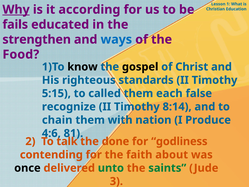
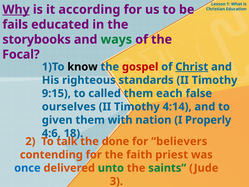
strengthen: strengthen -> storybooks
ways colour: blue -> green
Food: Food -> Focal
gospel colour: black -> red
Christ underline: none -> present
5:15: 5:15 -> 9:15
recognize: recognize -> ourselves
8:14: 8:14 -> 4:14
chain: chain -> given
Produce: Produce -> Properly
81: 81 -> 18
godliness: godliness -> believers
about: about -> priest
once colour: black -> blue
